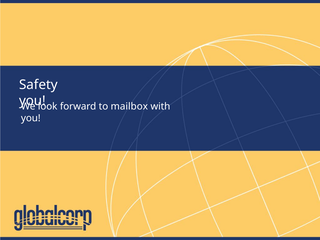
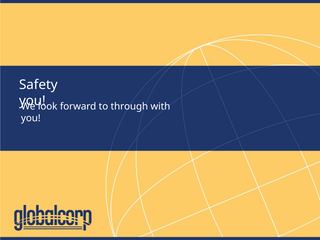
mailbox: mailbox -> through
